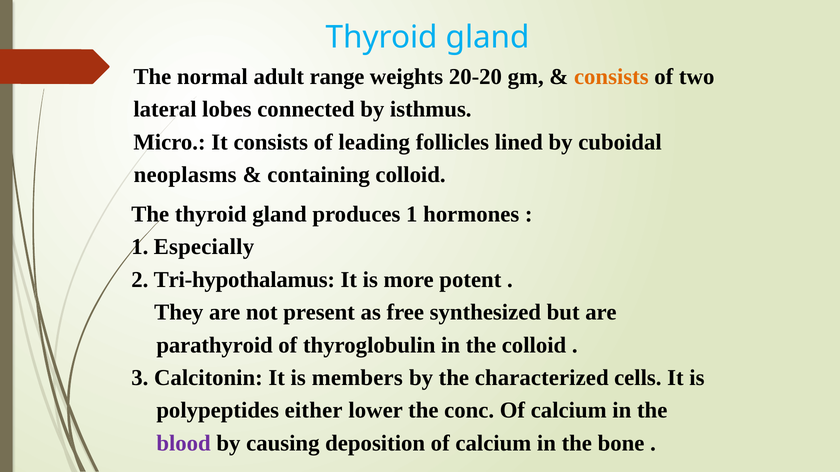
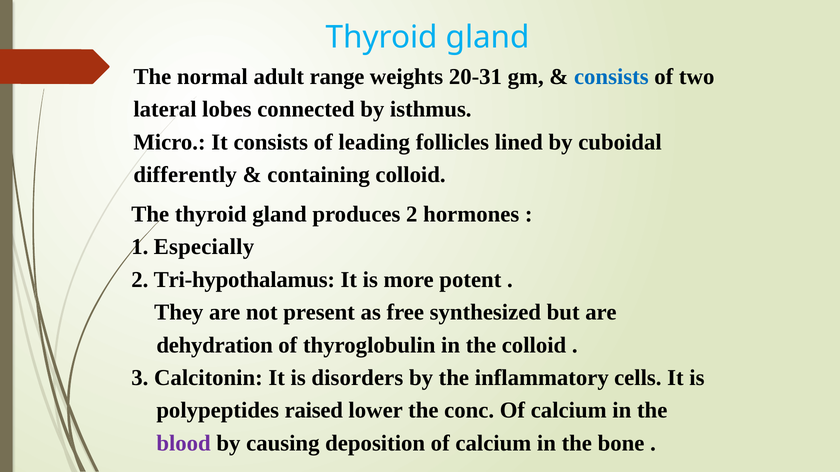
20-20: 20-20 -> 20-31
consists at (611, 77) colour: orange -> blue
neoplasms: neoplasms -> differently
produces 1: 1 -> 2
parathyroid: parathyroid -> dehydration
members: members -> disorders
characterized: characterized -> inflammatory
either: either -> raised
